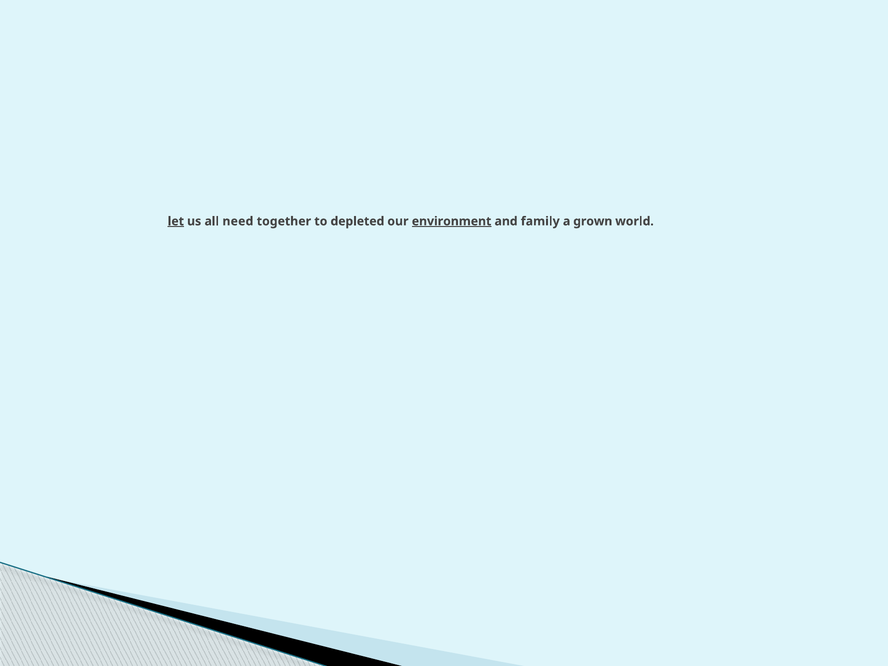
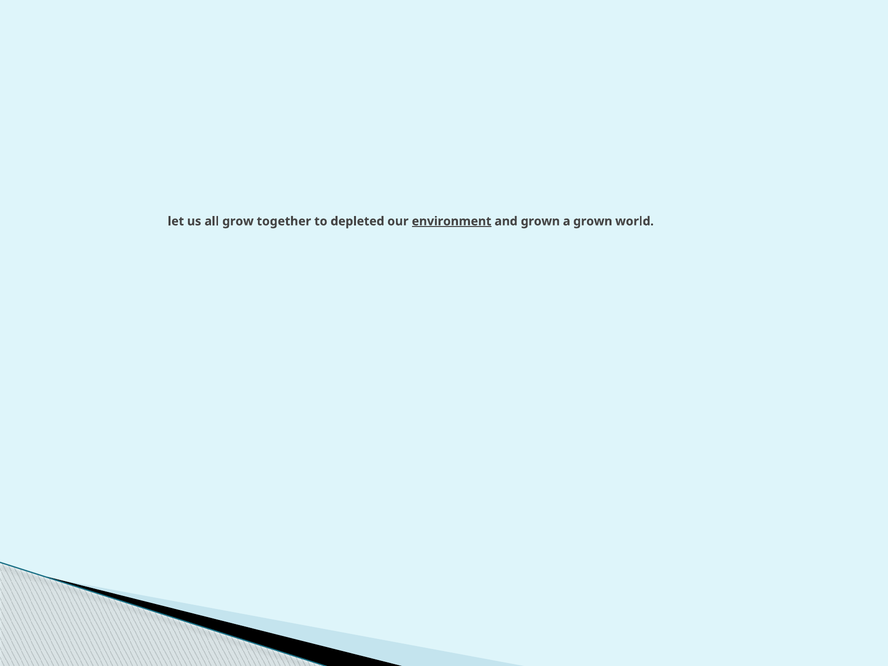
let underline: present -> none
need: need -> grow
and family: family -> grown
